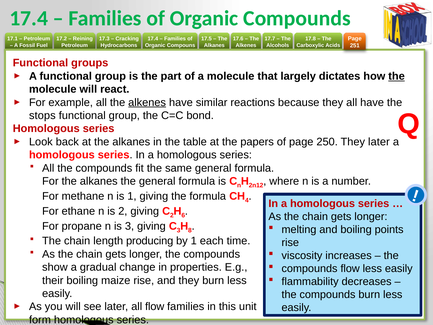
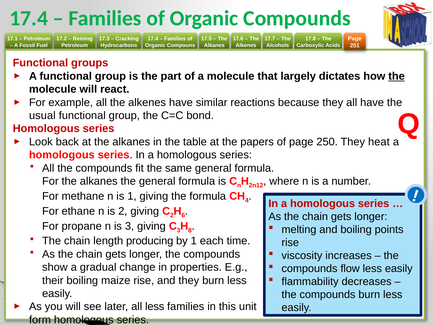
alkenes at (147, 102) underline: present -> none
stops: stops -> usual
They later: later -> heat
all flow: flow -> less
